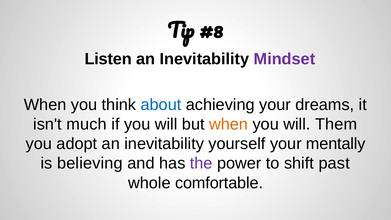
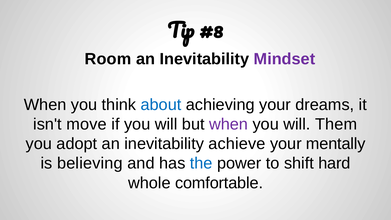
Listen: Listen -> Room
much: much -> move
when at (229, 124) colour: orange -> purple
yourself: yourself -> achieve
the colour: purple -> blue
past: past -> hard
